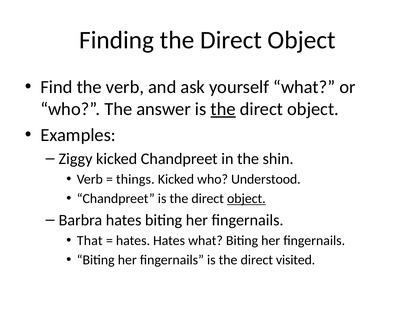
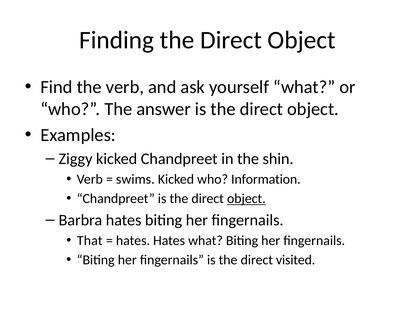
the at (223, 109) underline: present -> none
things: things -> swims
Understood: Understood -> Information
